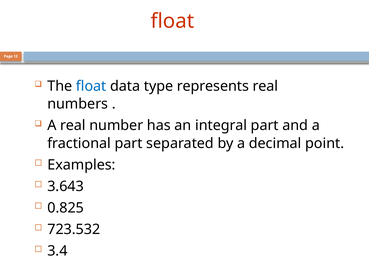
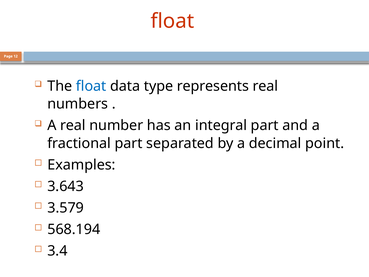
0.825: 0.825 -> 3.579
723.532: 723.532 -> 568.194
